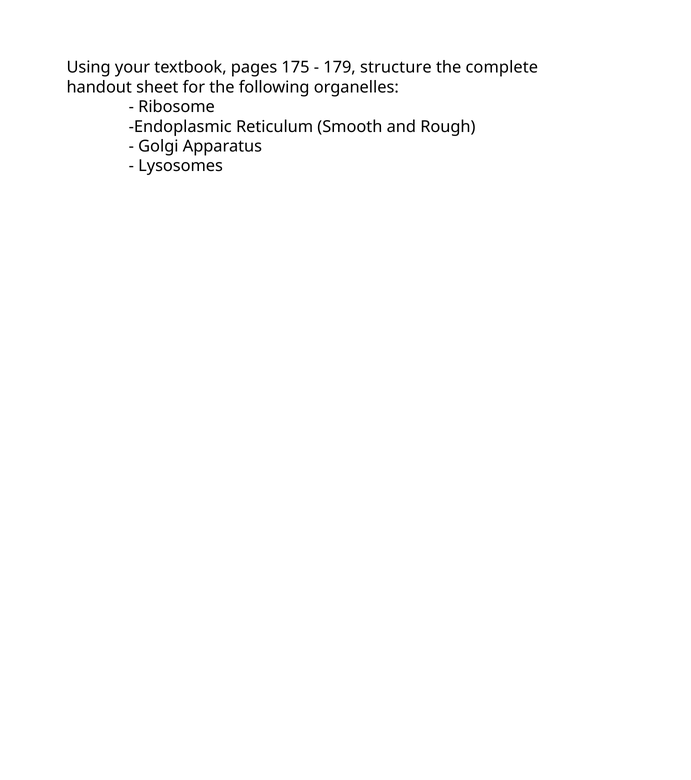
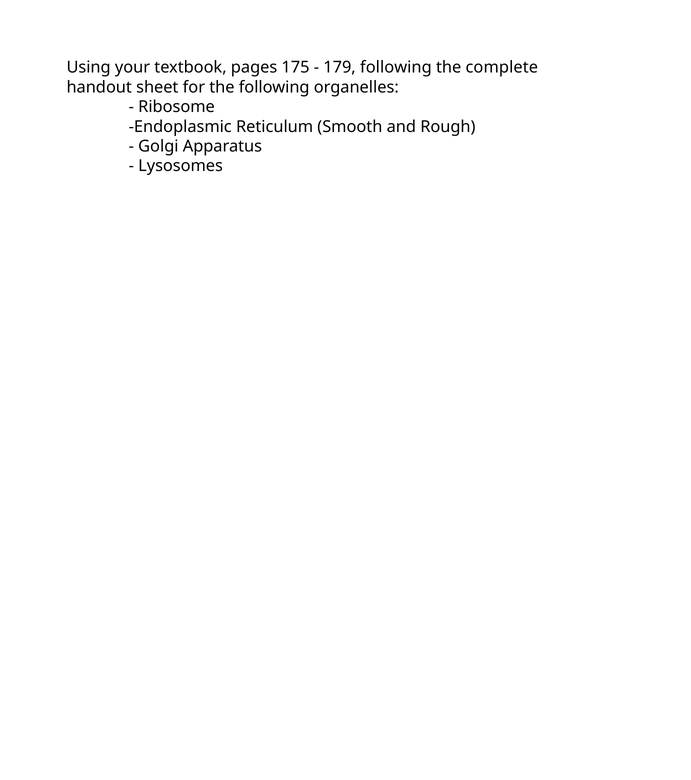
179 structure: structure -> following
